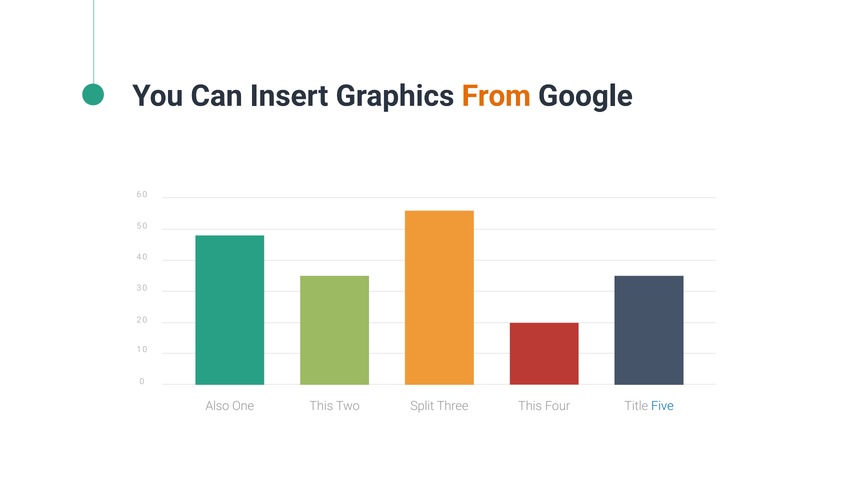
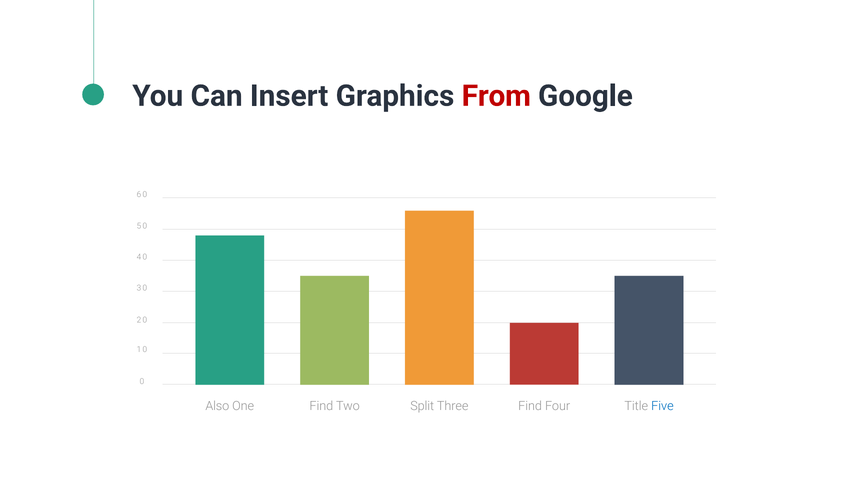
From colour: orange -> red
One This: This -> Find
Three This: This -> Find
